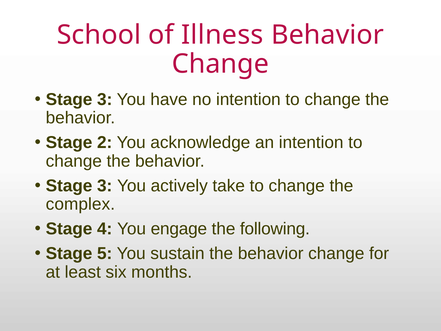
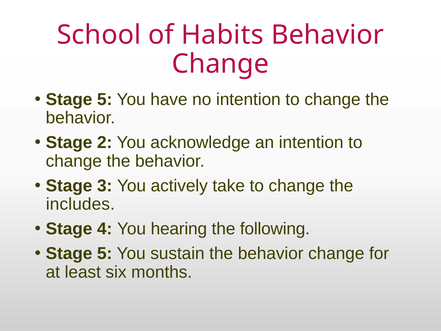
Illness: Illness -> Habits
3 at (105, 99): 3 -> 5
complex: complex -> includes
engage: engage -> hearing
